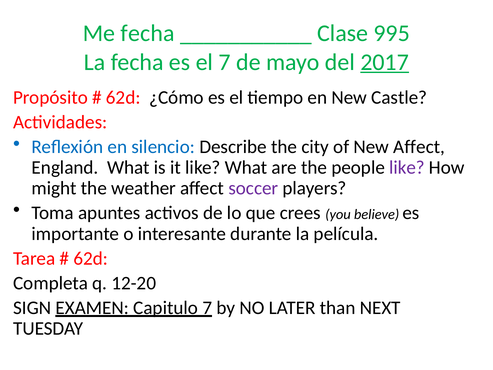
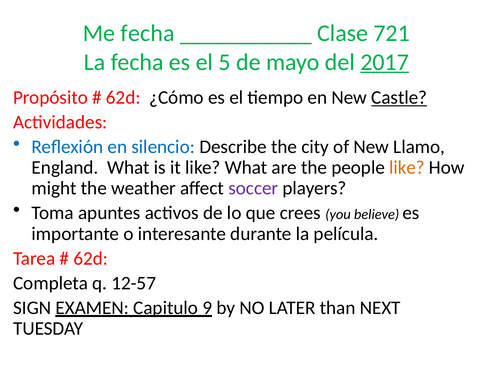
995: 995 -> 721
el 7: 7 -> 5
Castle underline: none -> present
New Affect: Affect -> Llamo
like at (407, 167) colour: purple -> orange
12-20: 12-20 -> 12-57
Capitulo 7: 7 -> 9
